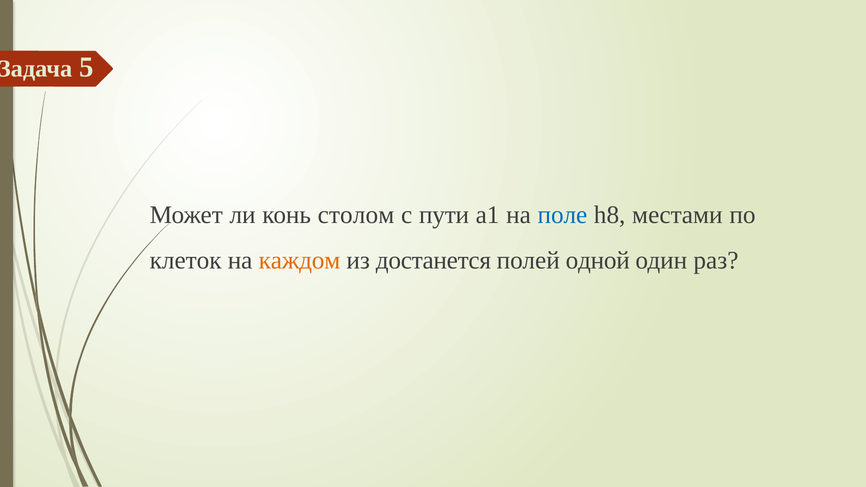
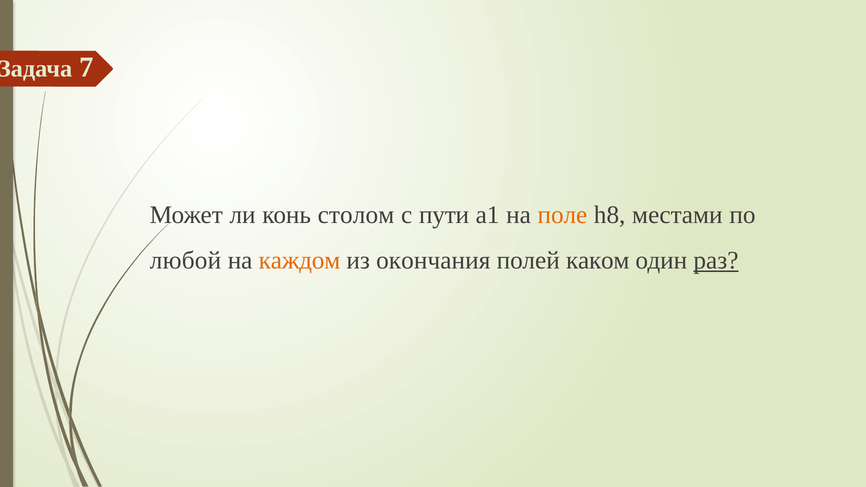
5: 5 -> 7
поле colour: blue -> orange
клеток: клеток -> любой
достанется: достанется -> окончания
одной: одной -> каком
раз underline: none -> present
